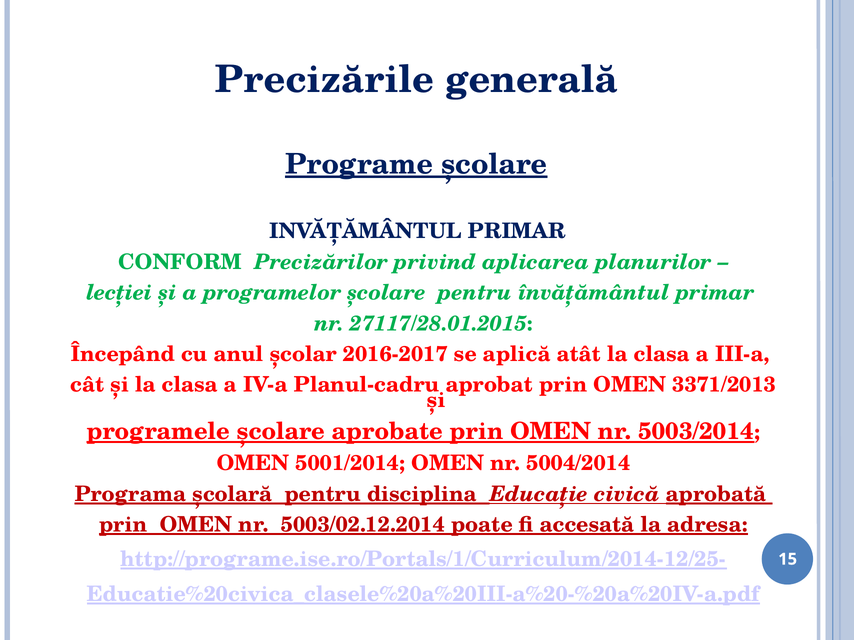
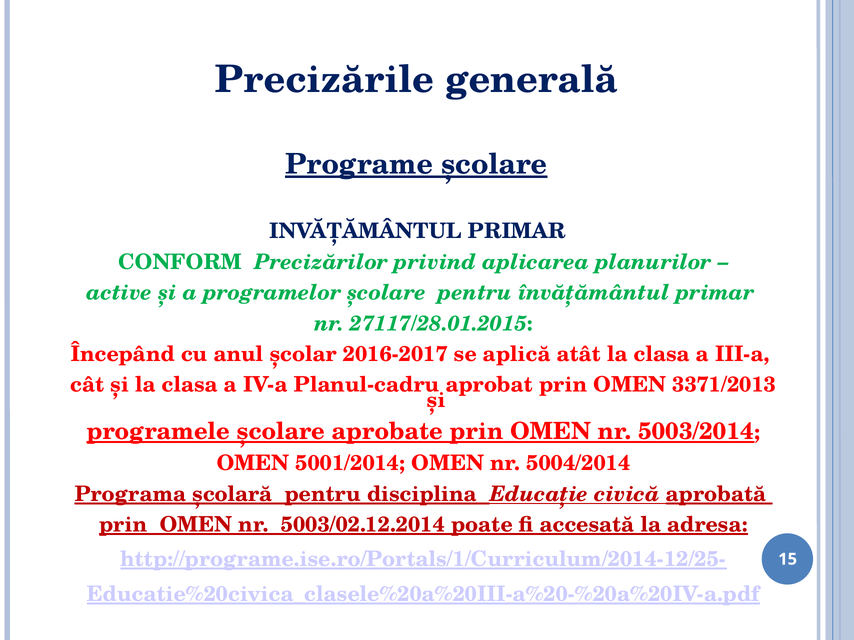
lecției: lecției -> active
